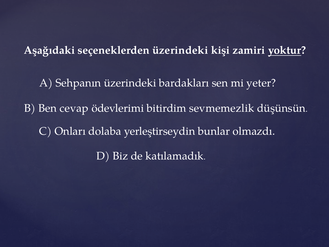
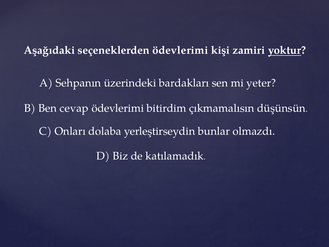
seçeneklerden üzerindeki: üzerindeki -> ödevlerimi
sevmemezlik: sevmemezlik -> çıkmamalısın
